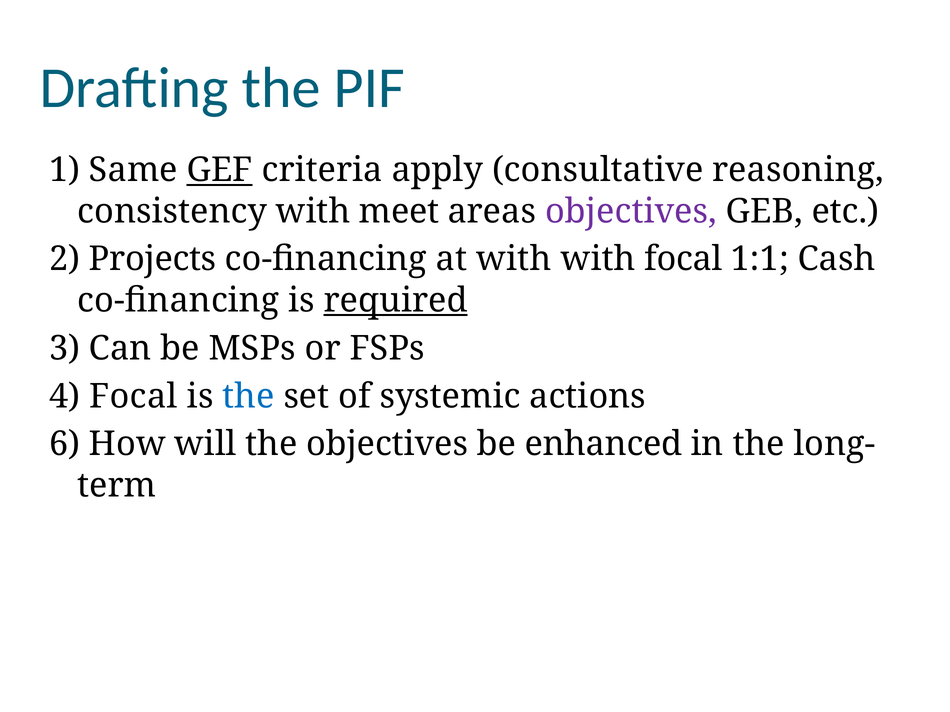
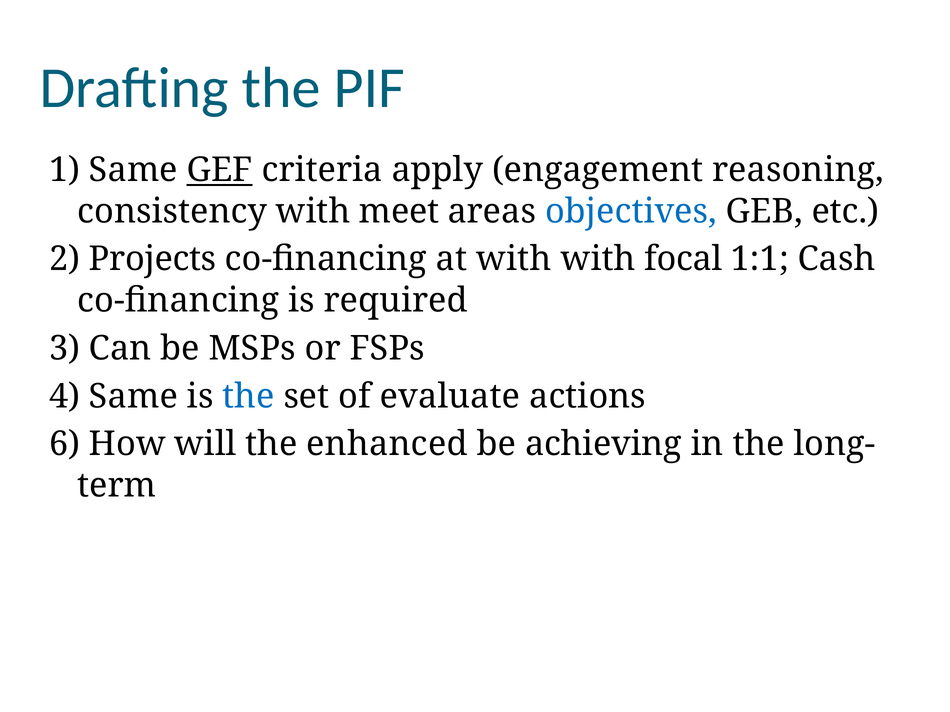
consultative: consultative -> engagement
objectives at (631, 211) colour: purple -> blue
required underline: present -> none
4 Focal: Focal -> Same
systemic: systemic -> evaluate
the objectives: objectives -> enhanced
enhanced: enhanced -> achieving
